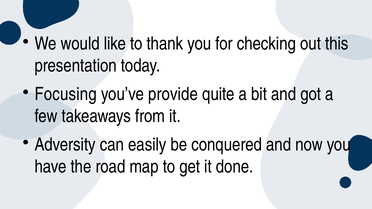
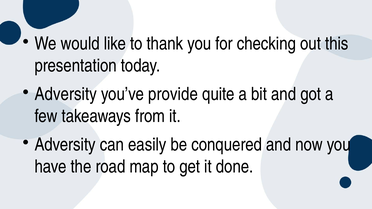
Focusing at (66, 94): Focusing -> Adversity
